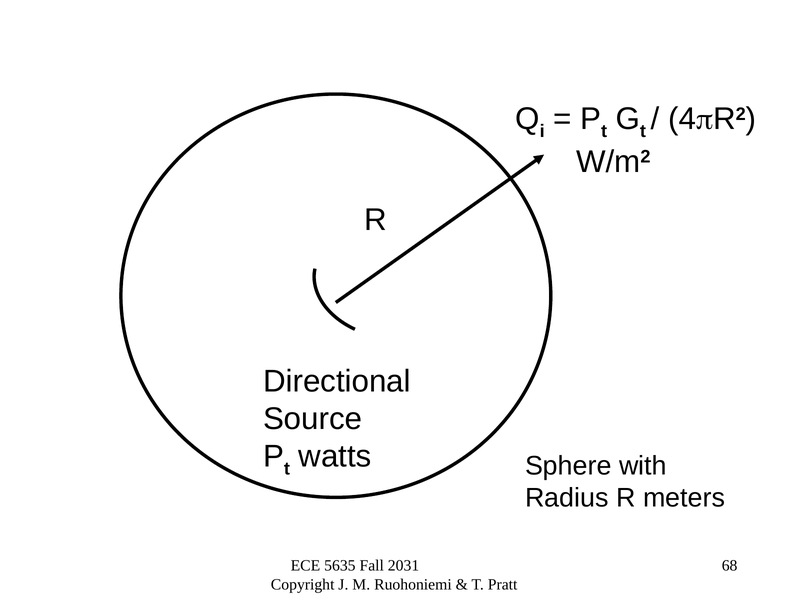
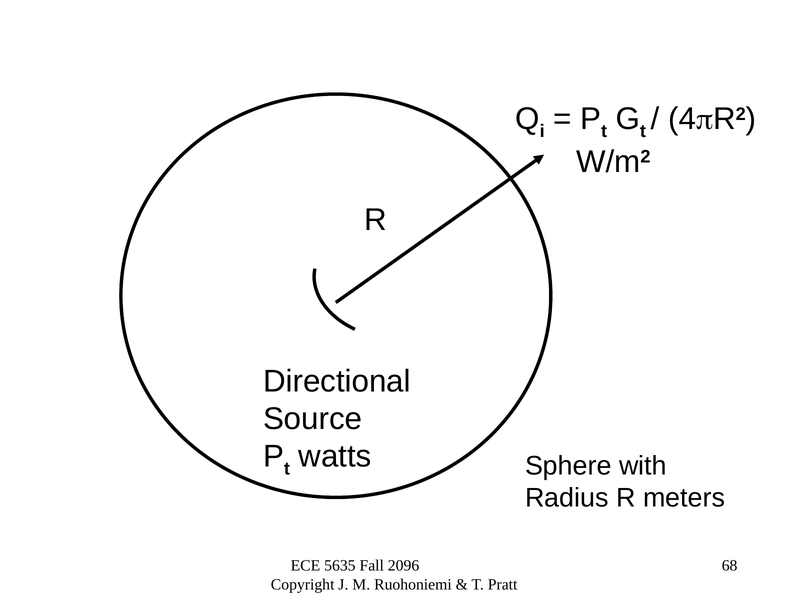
2031: 2031 -> 2096
